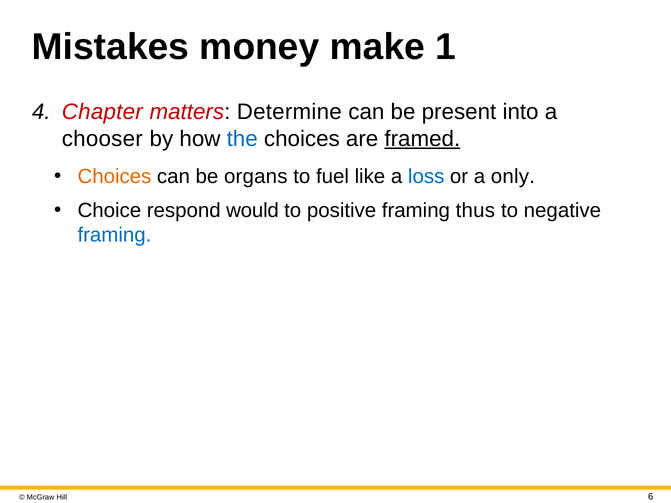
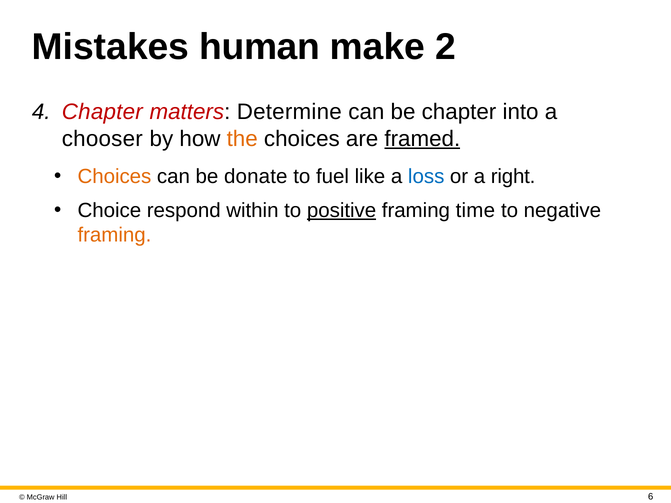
money: money -> human
1: 1 -> 2
be present: present -> chapter
the colour: blue -> orange
organs: organs -> donate
only: only -> right
would: would -> within
positive underline: none -> present
thus: thus -> time
framing at (114, 235) colour: blue -> orange
